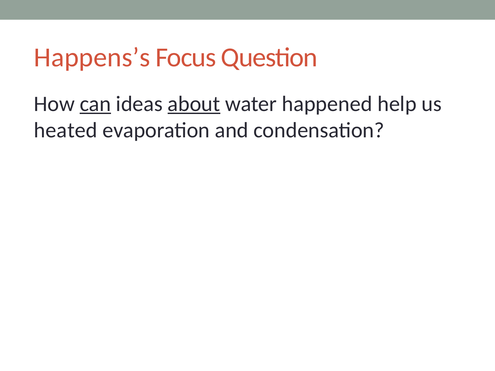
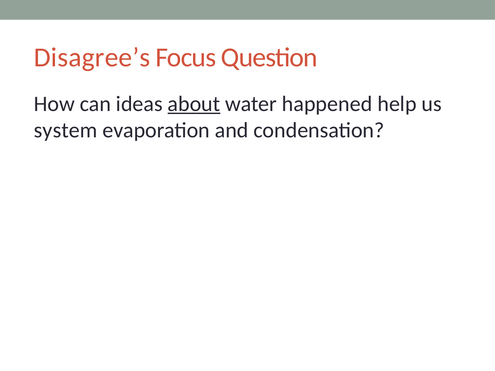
Happens’s: Happens’s -> Disagree’s
can underline: present -> none
heated: heated -> system
